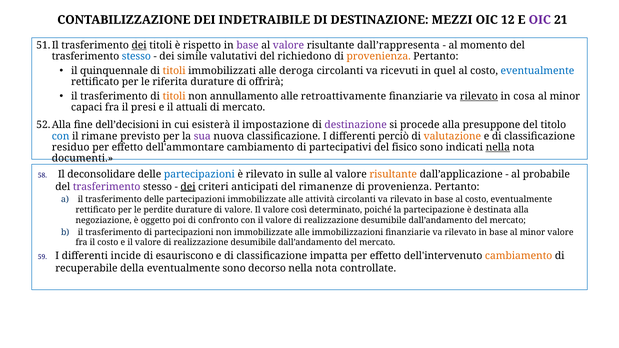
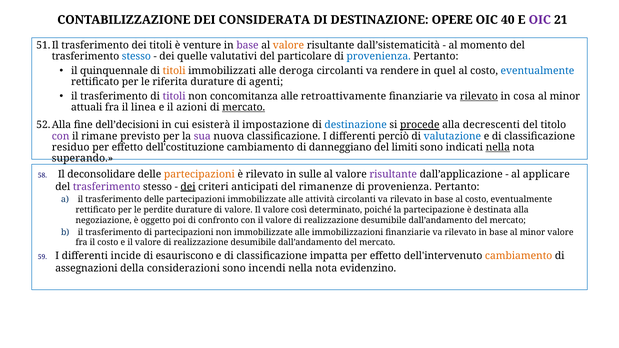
INDETRAIBILE: INDETRAIBILE -> CONSIDERATA
MEZZI: MEZZI -> OPERE
12: 12 -> 40
dei at (139, 45) underline: present -> none
rispetto: rispetto -> venture
valore at (288, 45) colour: purple -> orange
dall’rappresenta: dall’rappresenta -> dall’sistematicità
simile: simile -> quelle
richiedono: richiedono -> particolare
provenienza at (379, 57) colour: orange -> blue
ricevuti: ricevuti -> rendere
offrirà: offrirà -> agenti
titoli at (174, 96) colour: orange -> purple
annullamento: annullamento -> concomitanza
capaci: capaci -> attuali
presi: presi -> linea
attuali: attuali -> azioni
mercato at (244, 108) underline: none -> present
destinazione at (356, 125) colour: purple -> blue
procede underline: none -> present
presuppone: presuppone -> decrescenti
con at (61, 136) colour: blue -> purple
valutazione colour: orange -> blue
dell'ammontare: dell'ammontare -> dell'costituzione
partecipativi: partecipativi -> danneggiano
fisico: fisico -> limiti
documenti: documenti -> superando
partecipazioni at (199, 174) colour: blue -> orange
risultante at (393, 174) colour: orange -> purple
probabile: probabile -> applicare
recuperabile: recuperabile -> assegnazioni
della eventualmente: eventualmente -> considerazioni
decorso: decorso -> incendi
controllate: controllate -> evidenzino
